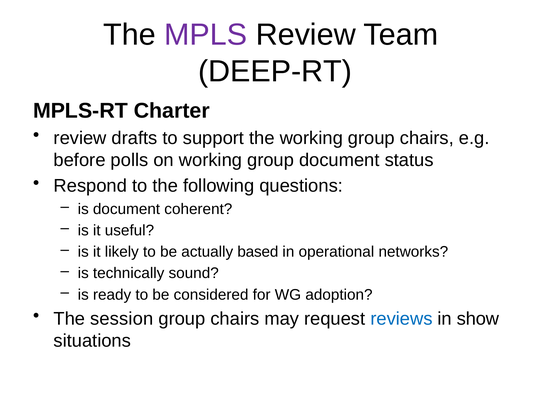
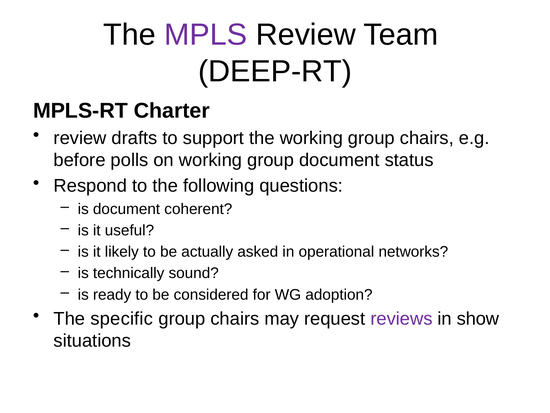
based: based -> asked
session: session -> specific
reviews colour: blue -> purple
